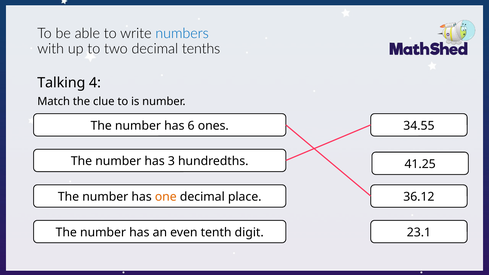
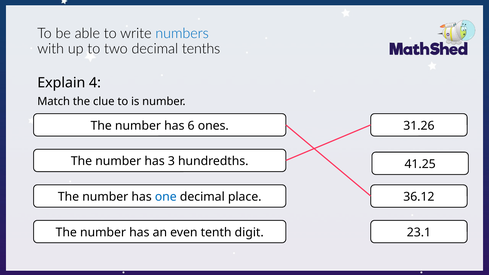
Talking: Talking -> Explain
34.55: 34.55 -> 31.26
one colour: orange -> blue
